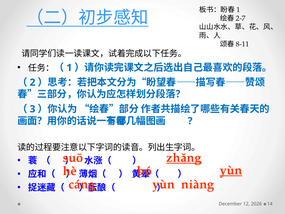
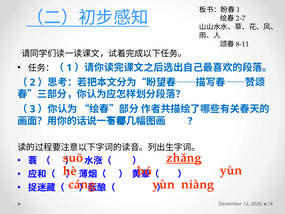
yùn at (231, 170) underline: present -> none
